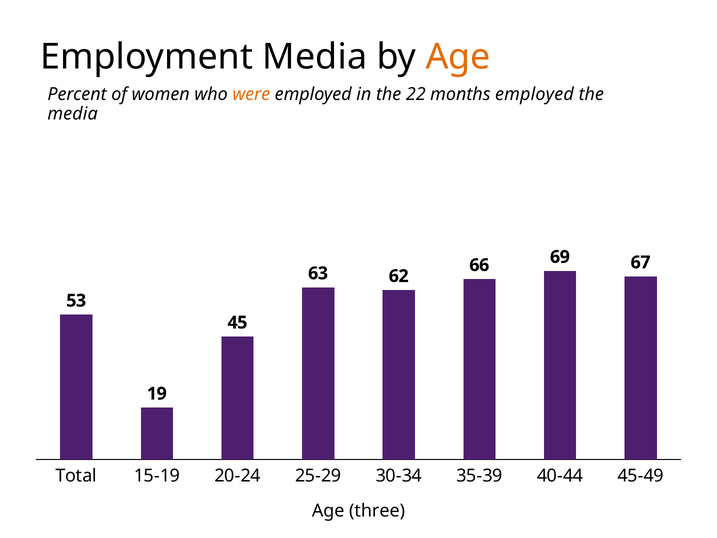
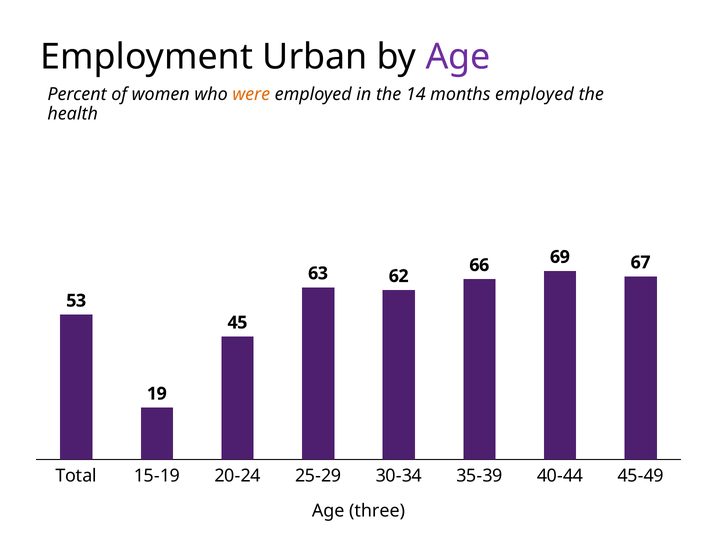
Employment Media: Media -> Urban
Age at (458, 57) colour: orange -> purple
22: 22 -> 14
media at (73, 114): media -> health
